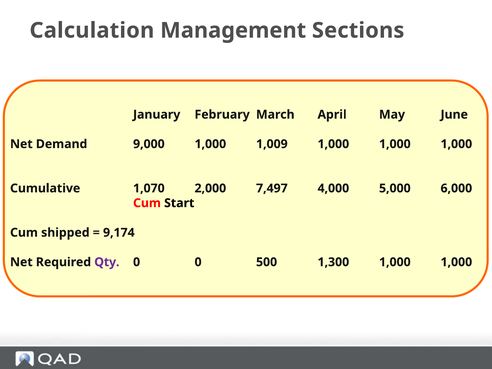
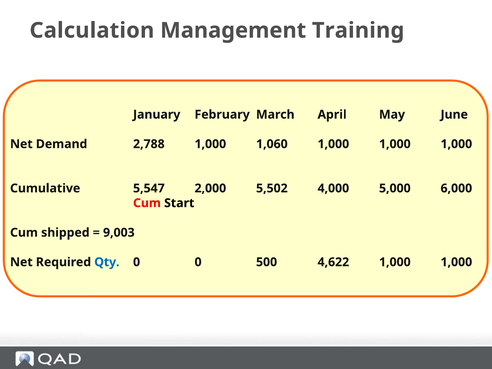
Sections: Sections -> Training
9,000: 9,000 -> 2,788
1,009: 1,009 -> 1,060
1,070: 1,070 -> 5,547
7,497: 7,497 -> 5,502
9,174: 9,174 -> 9,003
Qty colour: purple -> blue
1,300: 1,300 -> 4,622
